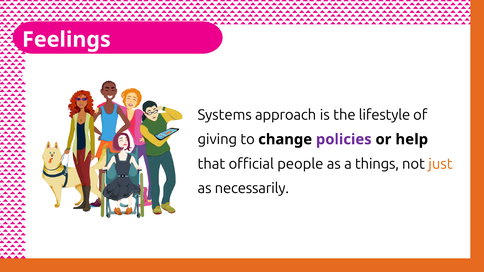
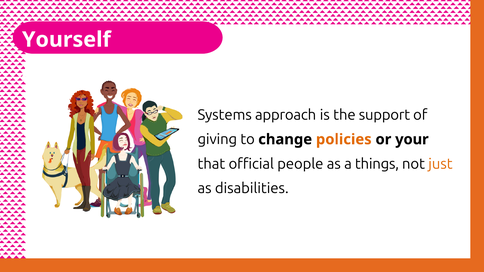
Feelings: Feelings -> Yourself
lifestyle: lifestyle -> support
policies colour: purple -> orange
help: help -> your
necessarily: necessarily -> disabilities
